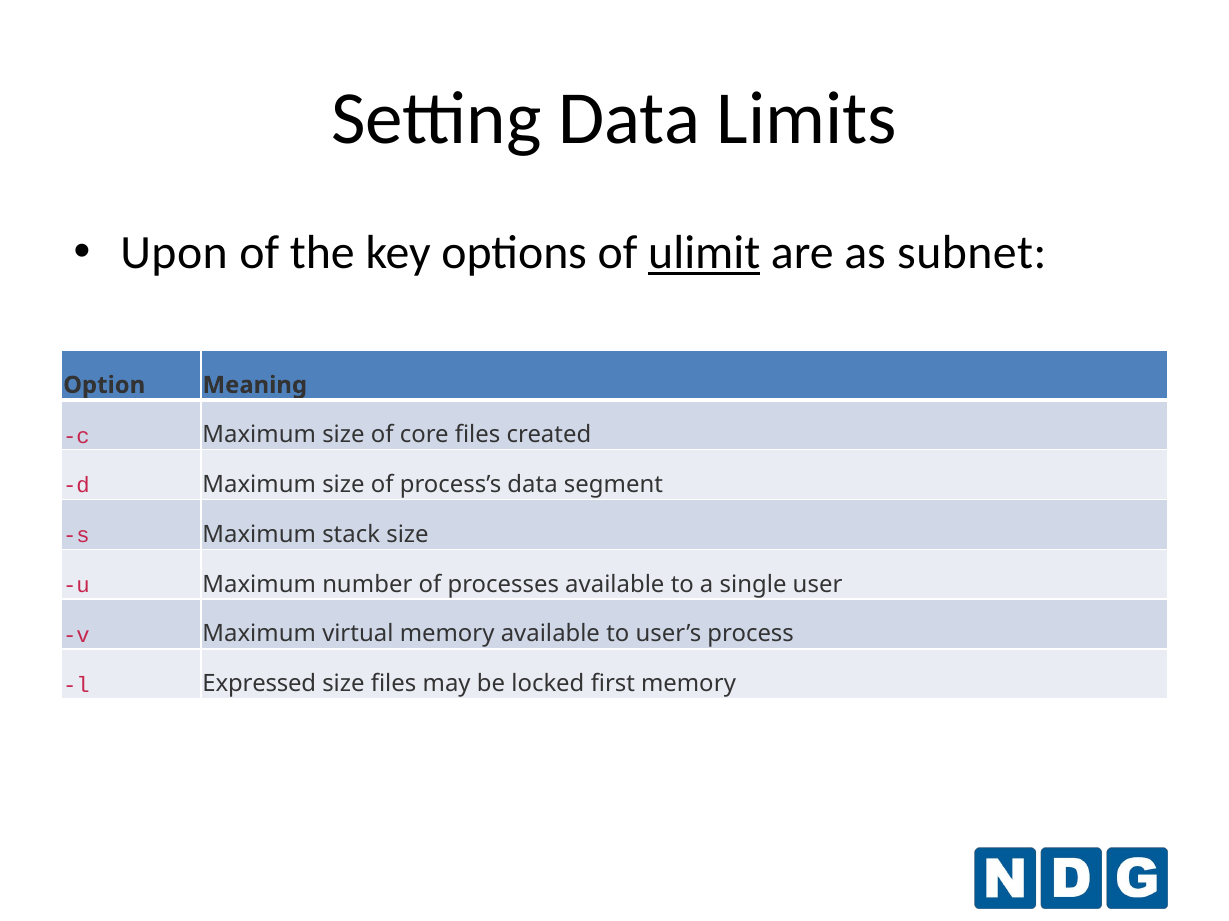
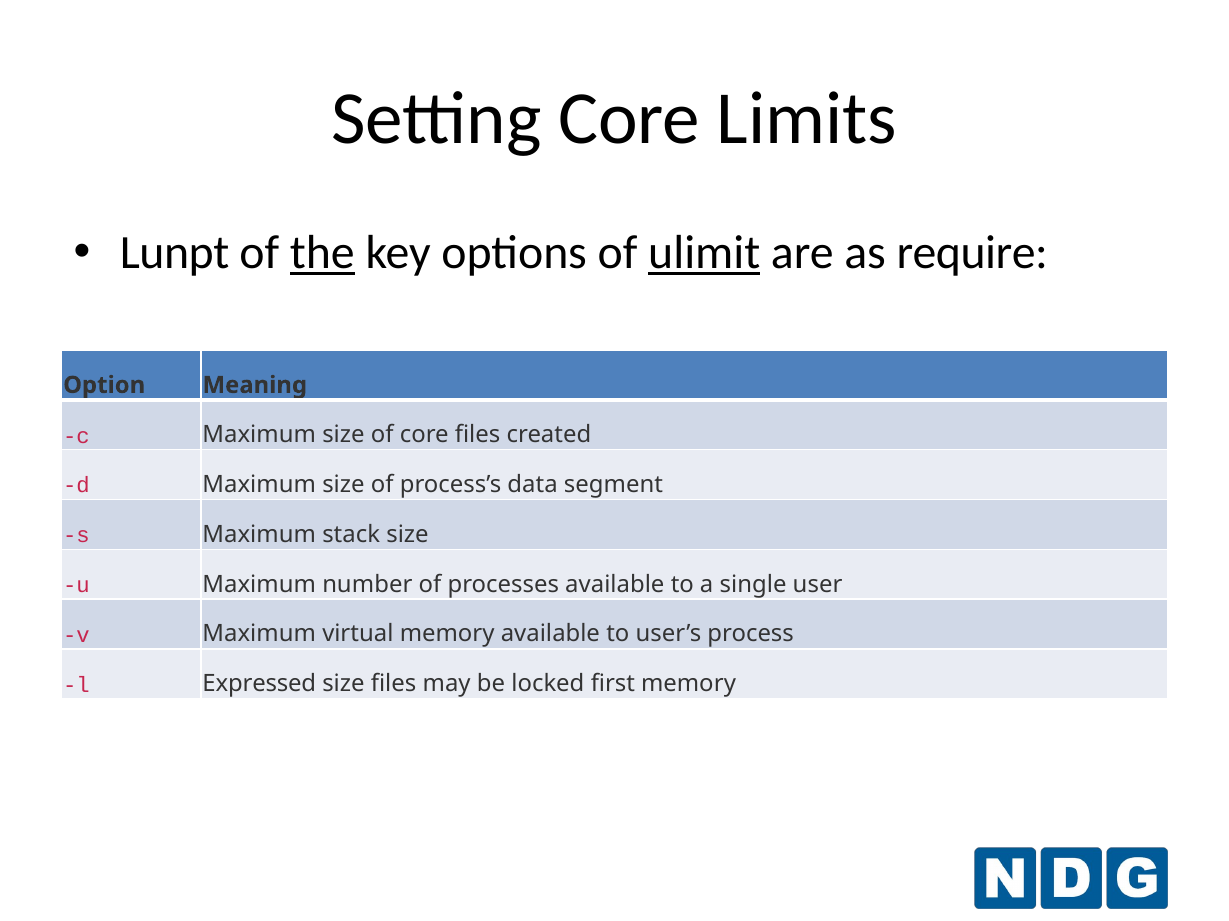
Setting Data: Data -> Core
Upon: Upon -> Lunpt
the underline: none -> present
subnet: subnet -> require
